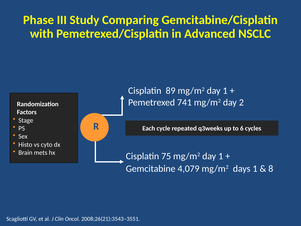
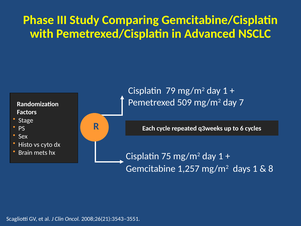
89: 89 -> 79
741: 741 -> 509
2: 2 -> 7
4,079: 4,079 -> 1,257
